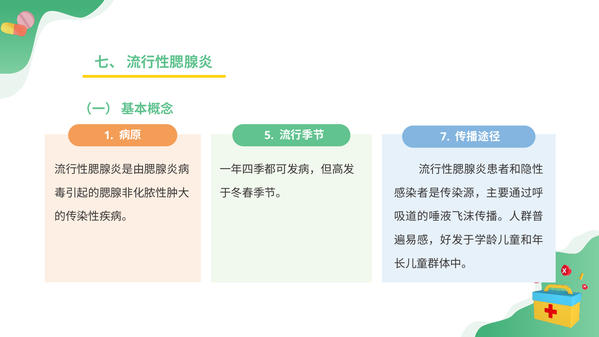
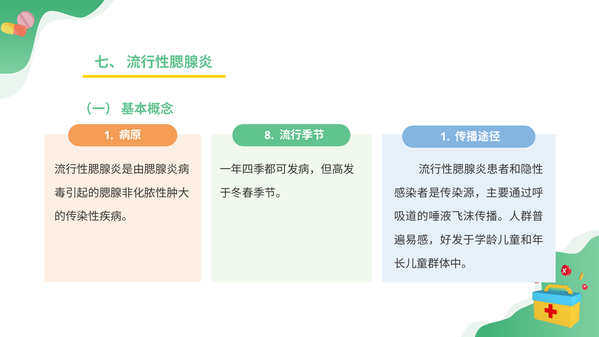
5: 5 -> 8
7 at (445, 137): 7 -> 1
